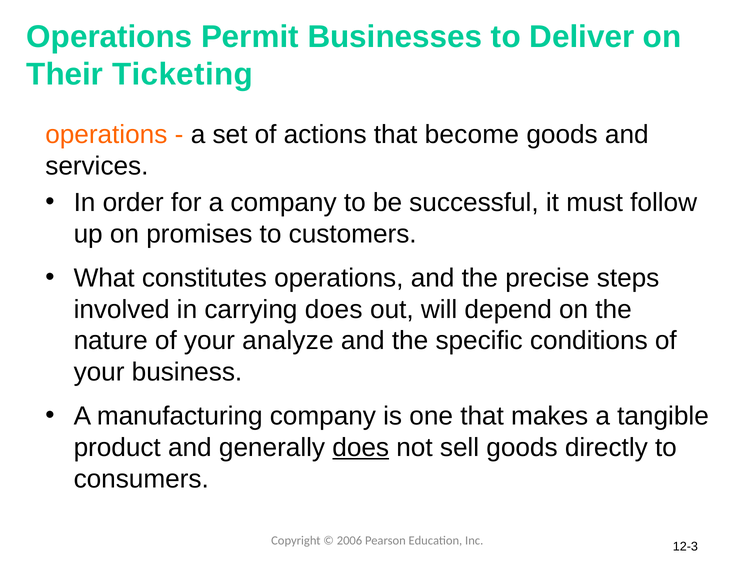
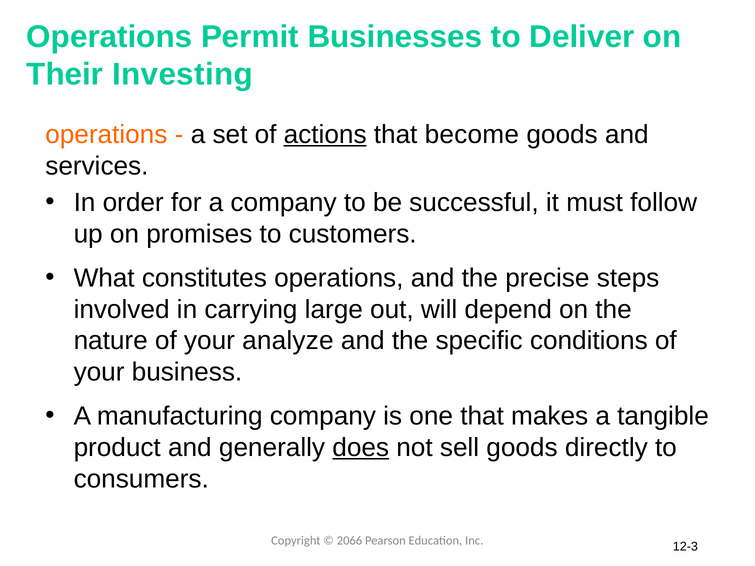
Ticketing: Ticketing -> Investing
actions underline: none -> present
carrying does: does -> large
2006: 2006 -> 2066
